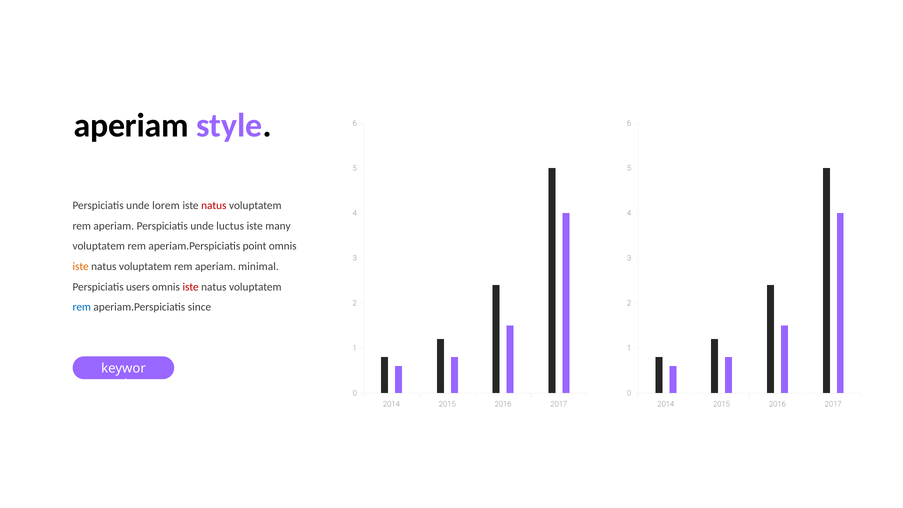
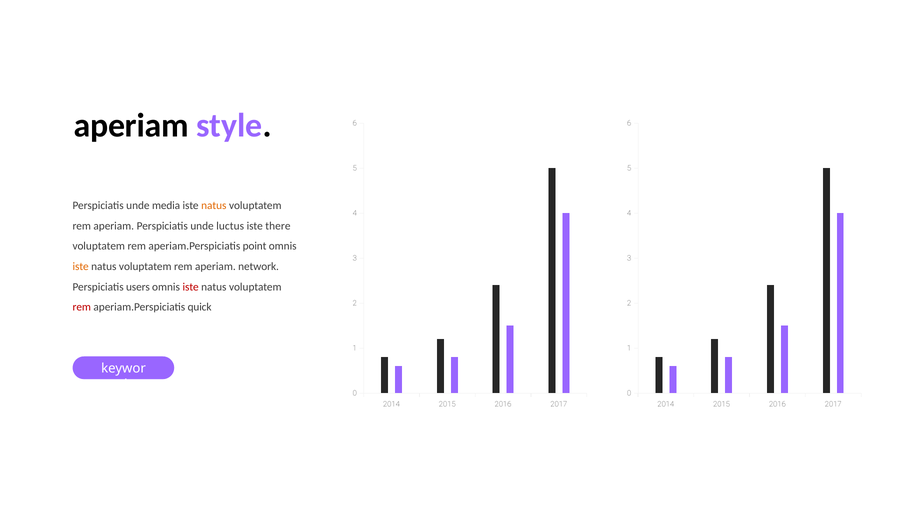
lorem: lorem -> media
natus at (214, 206) colour: red -> orange
many: many -> there
minimal: minimal -> network
rem at (82, 307) colour: blue -> red
since: since -> quick
